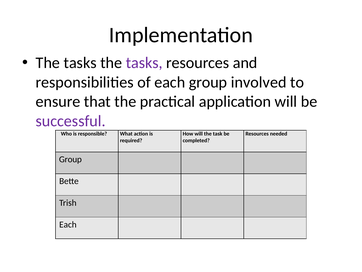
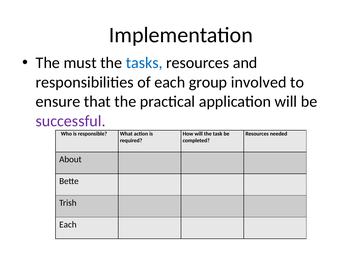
tasks at (80, 63): tasks -> must
tasks at (144, 63) colour: purple -> blue
Group at (70, 159): Group -> About
